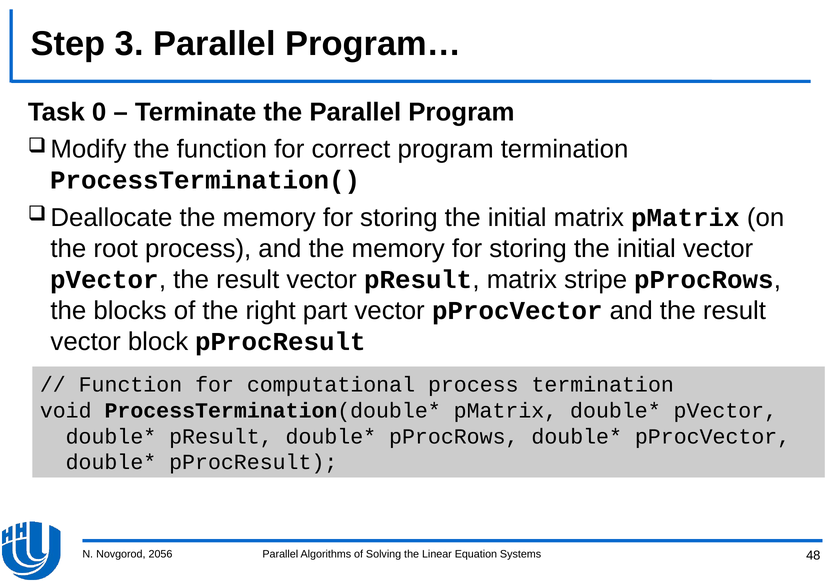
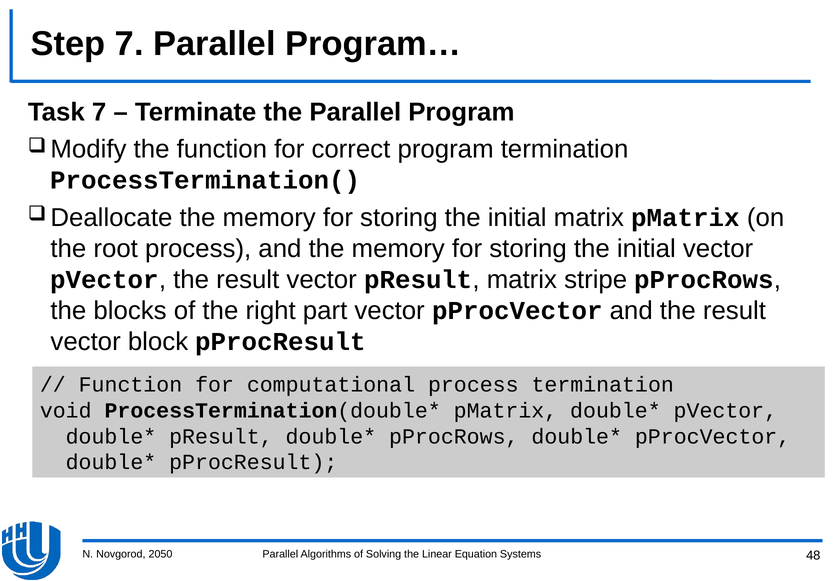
Step 3: 3 -> 7
Task 0: 0 -> 7
2056: 2056 -> 2050
